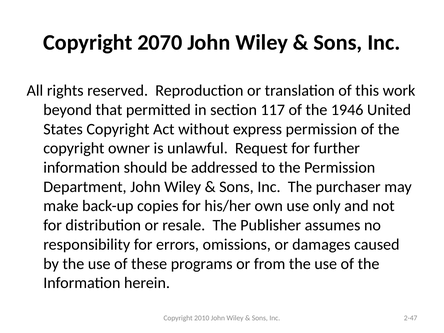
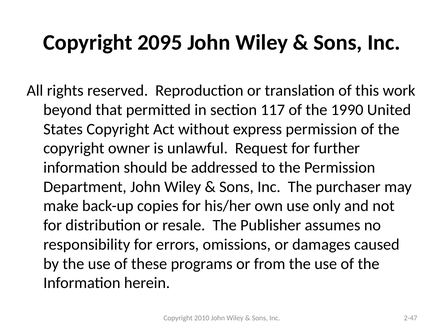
2070: 2070 -> 2095
1946: 1946 -> 1990
